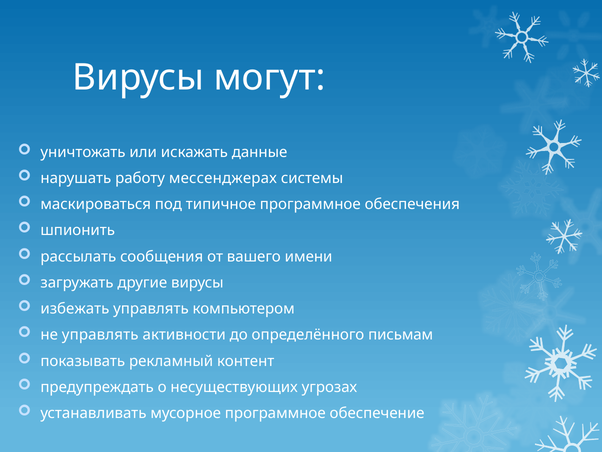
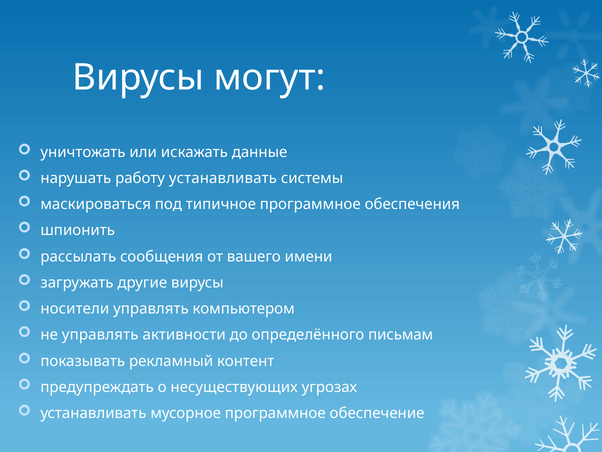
работу мессенджерах: мессенджерах -> устанавливать
избежать: избежать -> носители
